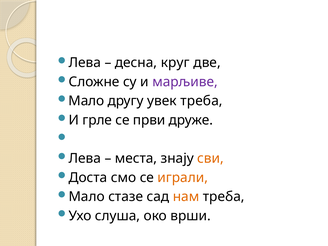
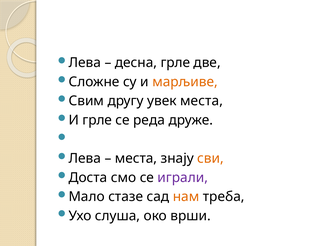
десна круг: круг -> грле
марљиве colour: purple -> orange
Мало at (86, 101): Мало -> Свим
увек треба: треба -> места
први: први -> реда
играли colour: orange -> purple
